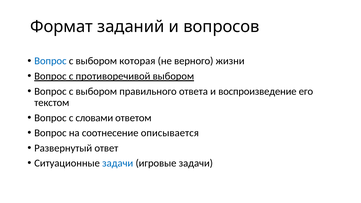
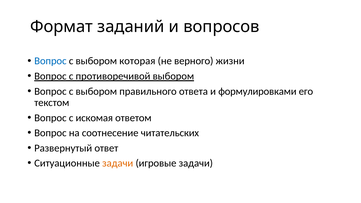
воспроизведение: воспроизведение -> формулировками
словами: словами -> искомая
описывается: описывается -> читательских
задачи at (118, 163) colour: blue -> orange
